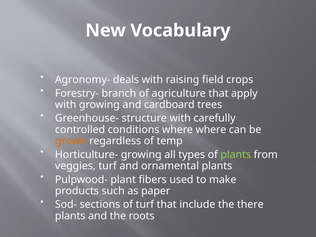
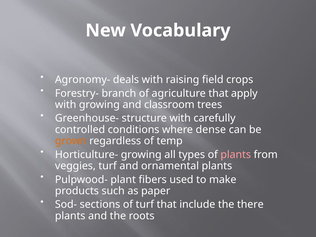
cardboard: cardboard -> classroom
where where: where -> dense
plants at (236, 155) colour: light green -> pink
